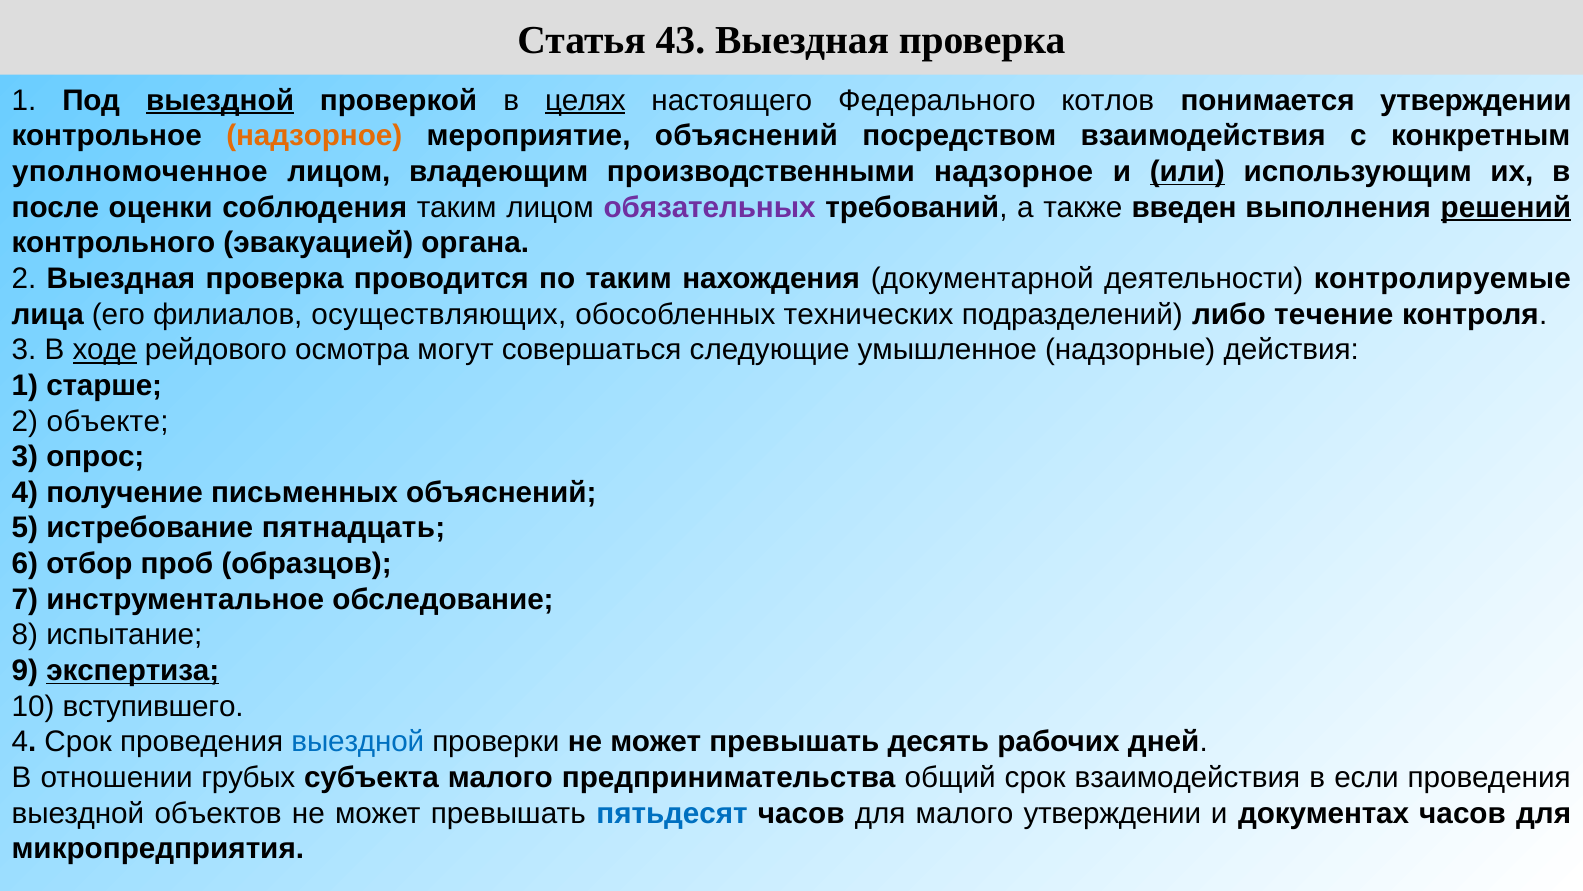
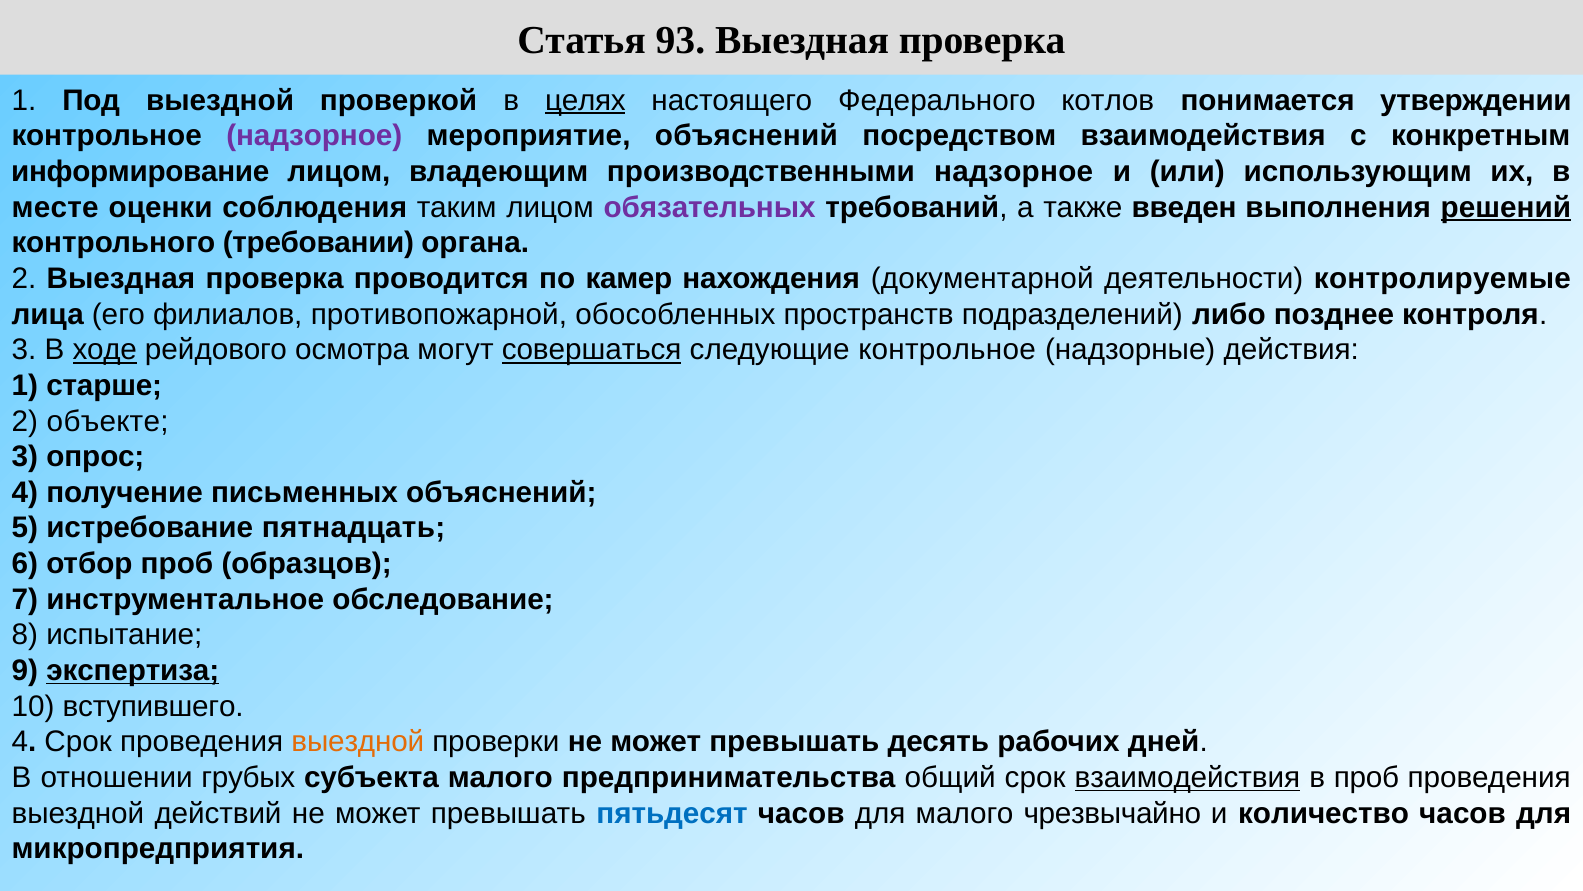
43: 43 -> 93
выездной at (220, 100) underline: present -> none
надзорное at (314, 136) colour: orange -> purple
уполномоченное: уполномоченное -> информирование
или underline: present -> none
после: после -> месте
эвакуацией: эвакуацией -> требовании
по таким: таким -> камер
осуществляющих: осуществляющих -> противопожарной
технических: технических -> пространств
течение: течение -> позднее
совершаться underline: none -> present
следующие умышленное: умышленное -> контрольное
выездной at (358, 742) colour: blue -> orange
взаимодействия at (1187, 777) underline: none -> present
в если: если -> проб
объектов: объектов -> действий
малого утверждении: утверждении -> чрезвычайно
документах: документах -> количество
